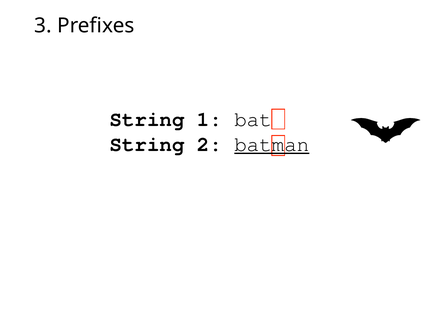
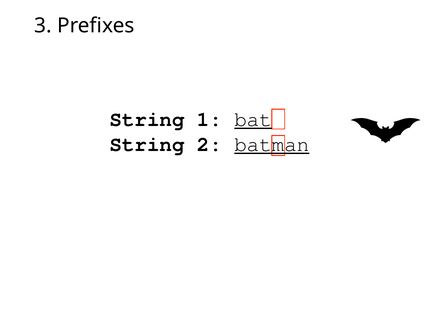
bat underline: none -> present
